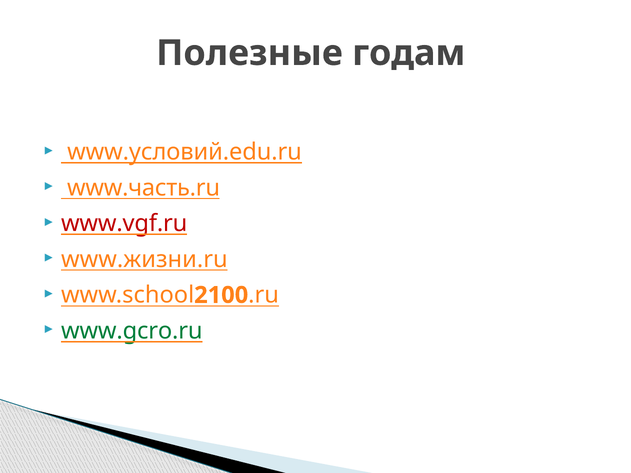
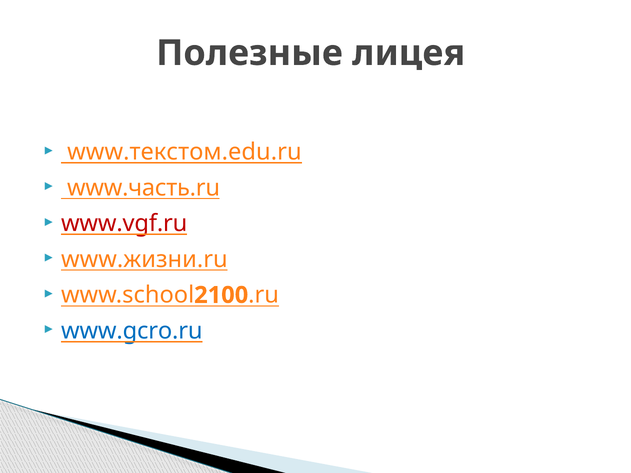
годам: годам -> лицея
www.условий.edu.ru: www.условий.edu.ru -> www.текстом.edu.ru
www.gcro.ru colour: green -> blue
